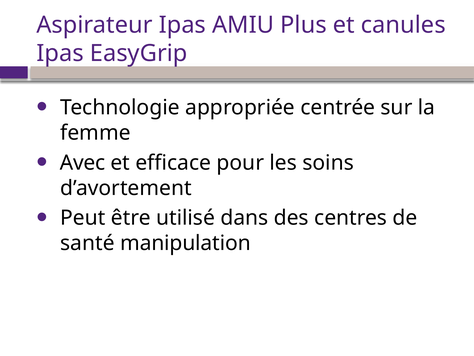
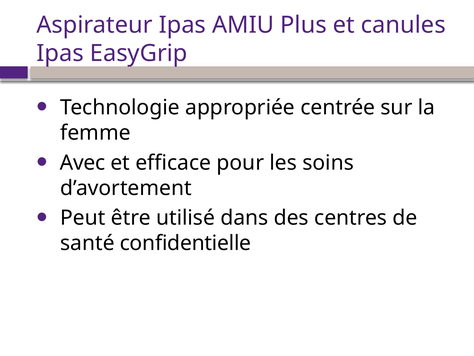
manipulation: manipulation -> confidentielle
